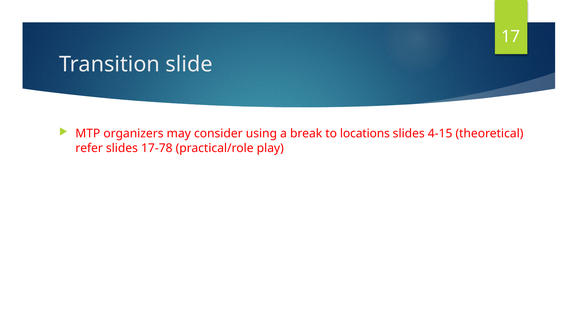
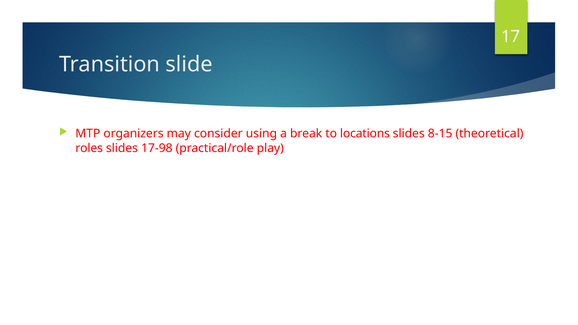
4-15: 4-15 -> 8-15
refer: refer -> roles
17-78: 17-78 -> 17-98
